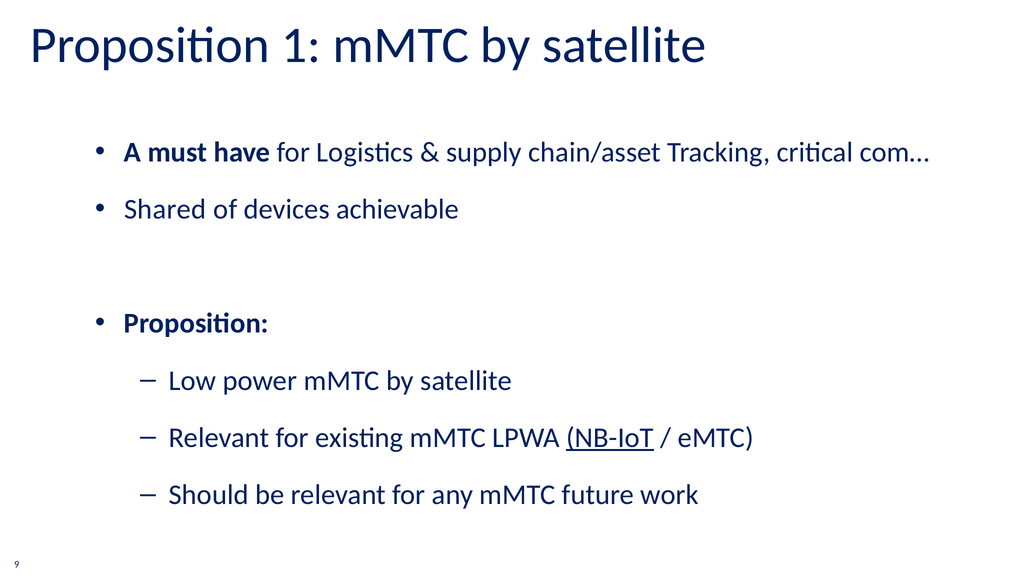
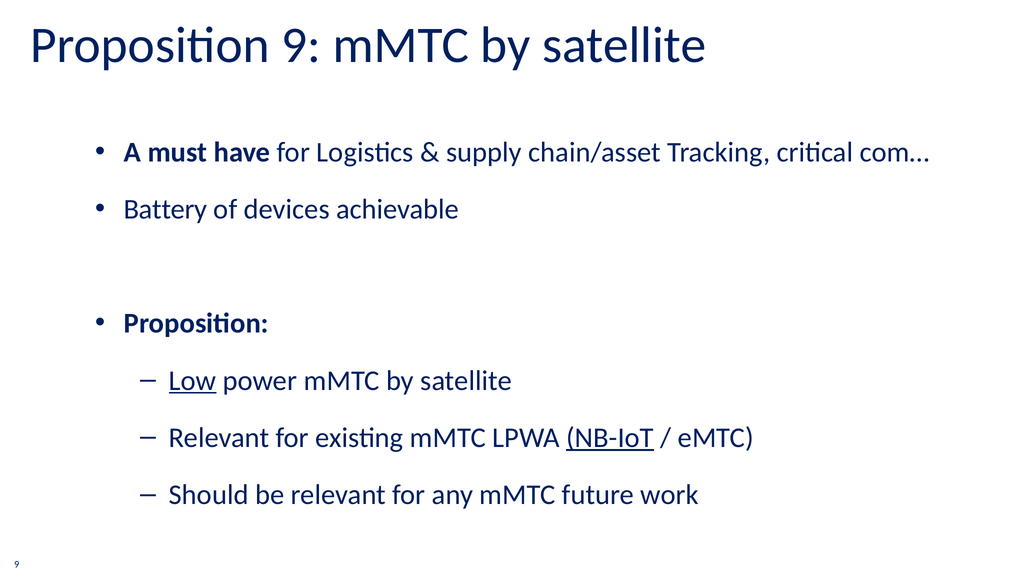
Proposition 1: 1 -> 9
Shared: Shared -> Battery
Low underline: none -> present
